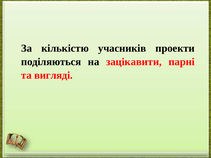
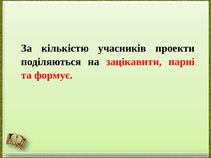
вигляді: вигляді -> формує
